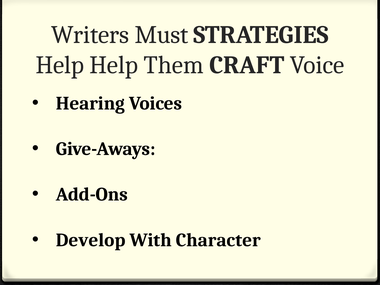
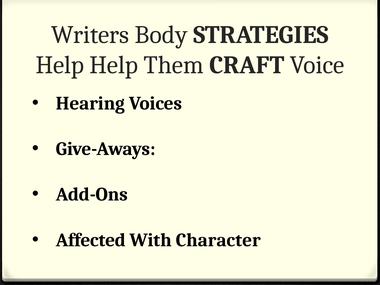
Must: Must -> Body
Develop: Develop -> Affected
